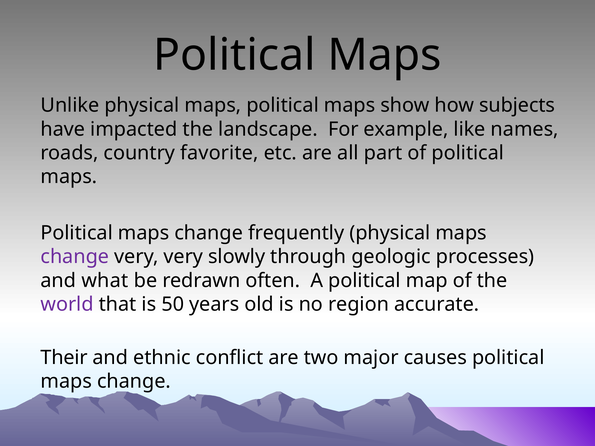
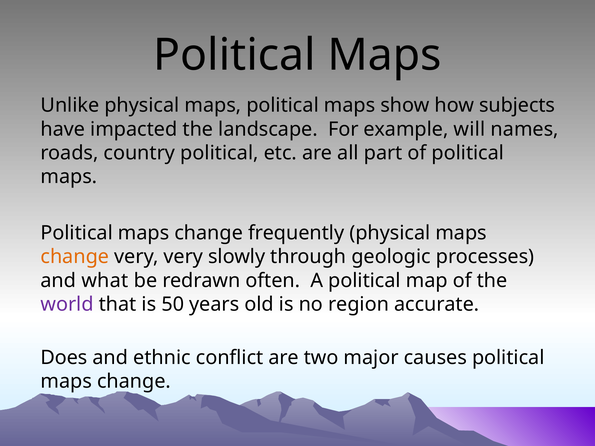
like: like -> will
country favorite: favorite -> political
change at (75, 257) colour: purple -> orange
Their: Their -> Does
